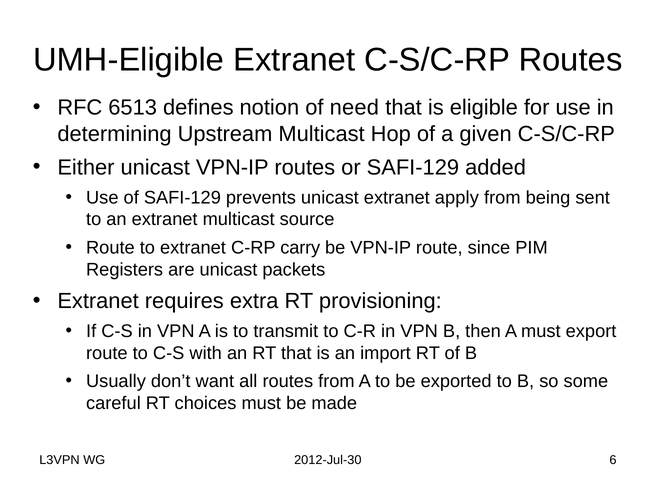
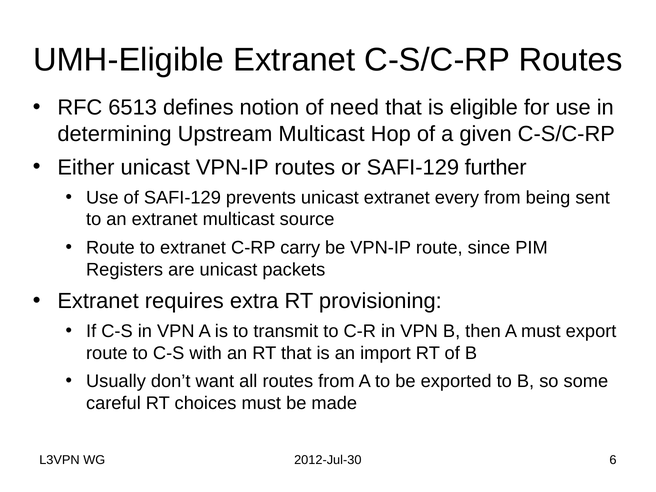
added: added -> further
apply: apply -> every
